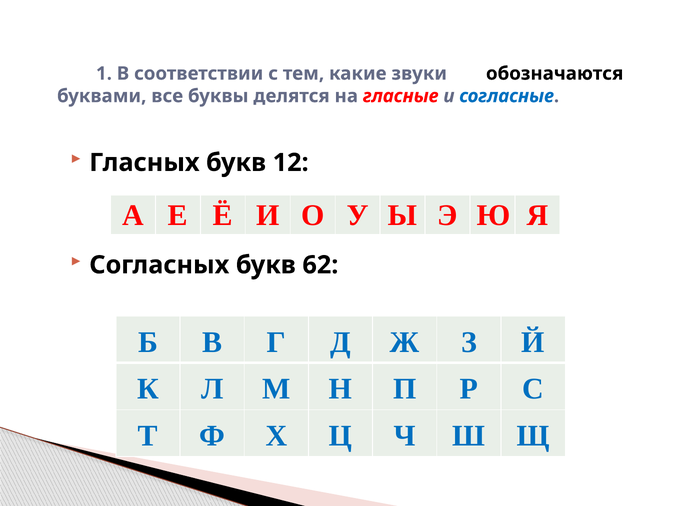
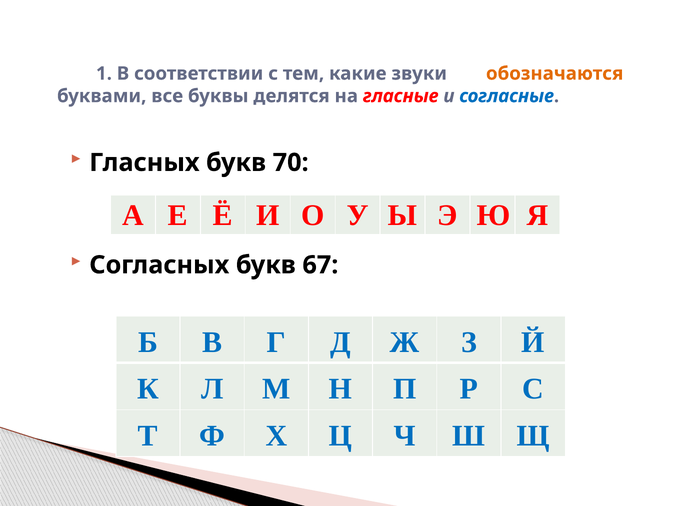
обозначаются colour: black -> orange
12: 12 -> 70
62: 62 -> 67
